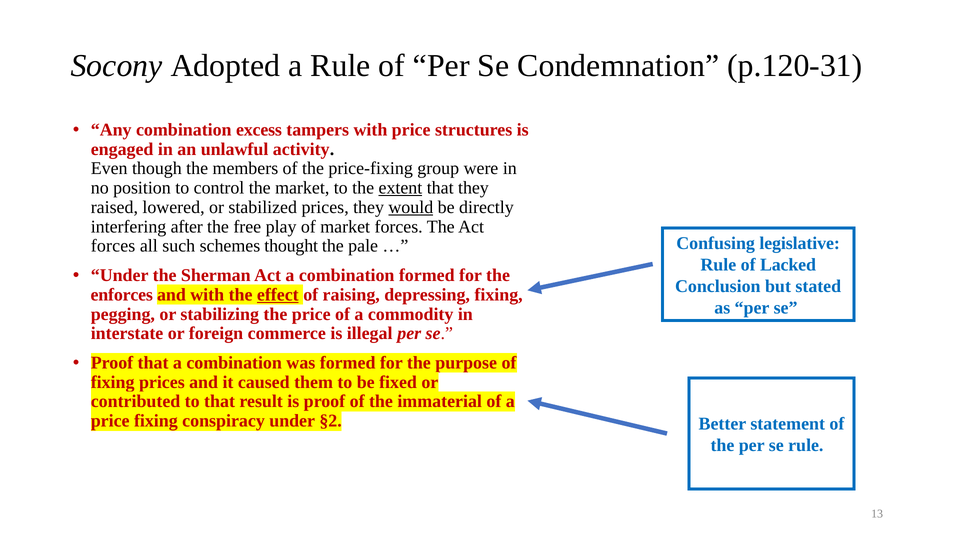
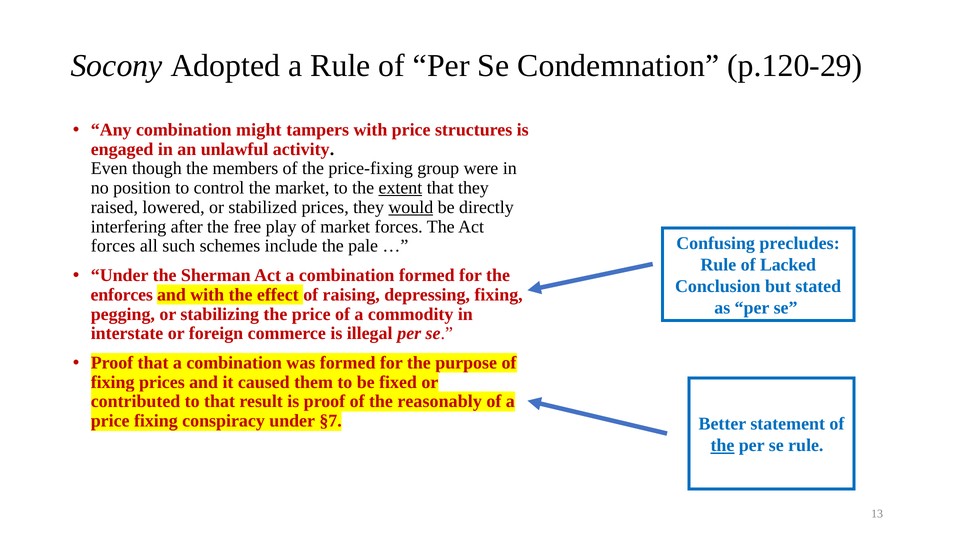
p.120-31: p.120-31 -> p.120-29
excess: excess -> might
legislative: legislative -> precludes
thought: thought -> include
effect underline: present -> none
immaterial: immaterial -> reasonably
§2: §2 -> §7
the at (722, 445) underline: none -> present
